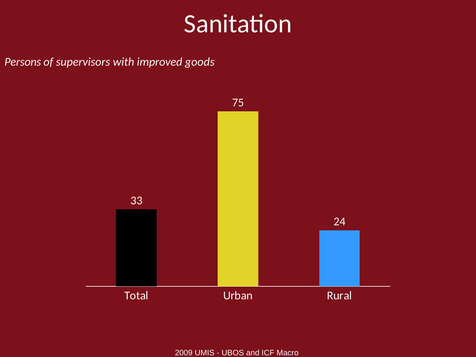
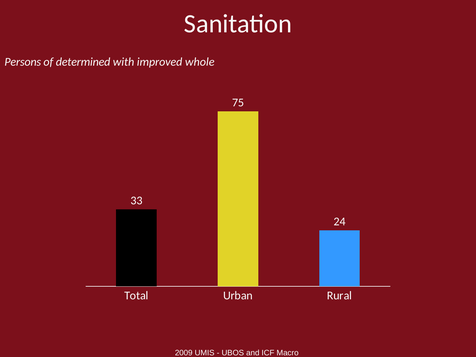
supervisors: supervisors -> determined
goods: goods -> whole
